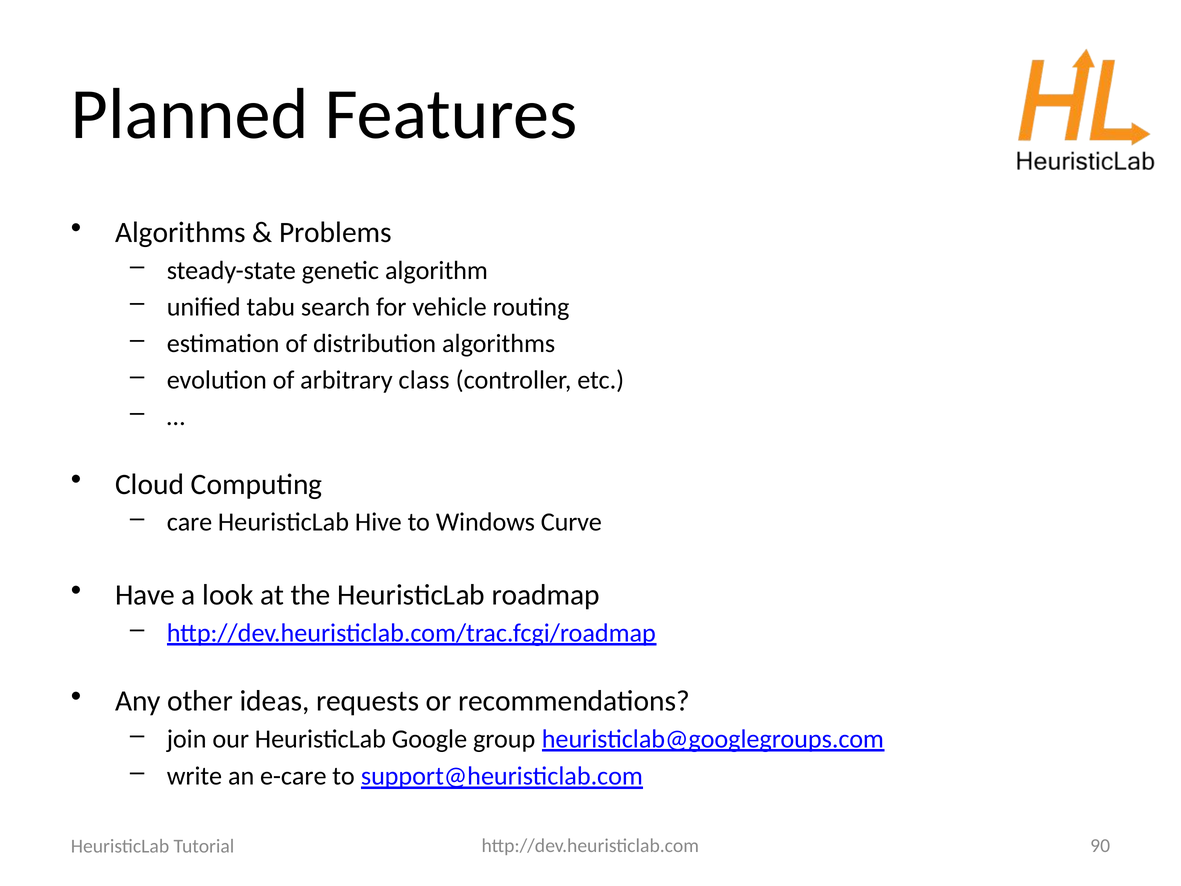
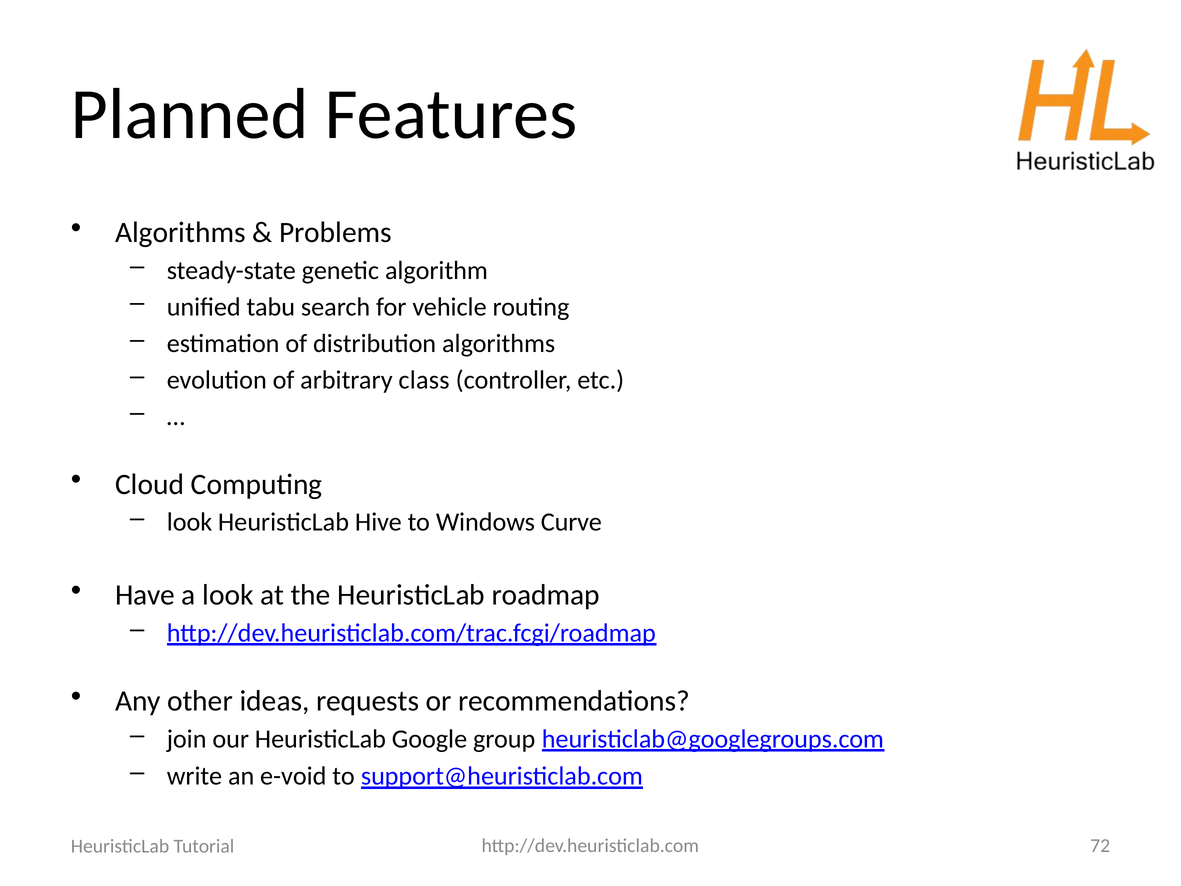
care at (190, 522): care -> look
e-care: e-care -> e-void
90: 90 -> 72
